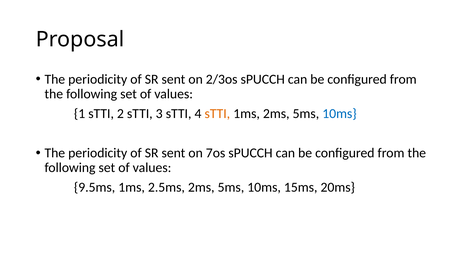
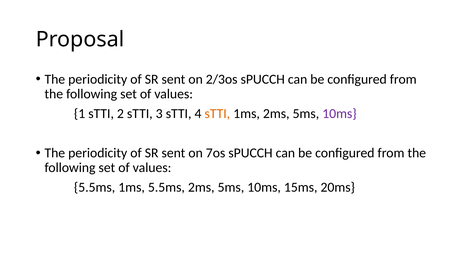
10ms at (339, 114) colour: blue -> purple
9.5ms at (95, 187): 9.5ms -> 5.5ms
1ms 2.5ms: 2.5ms -> 5.5ms
